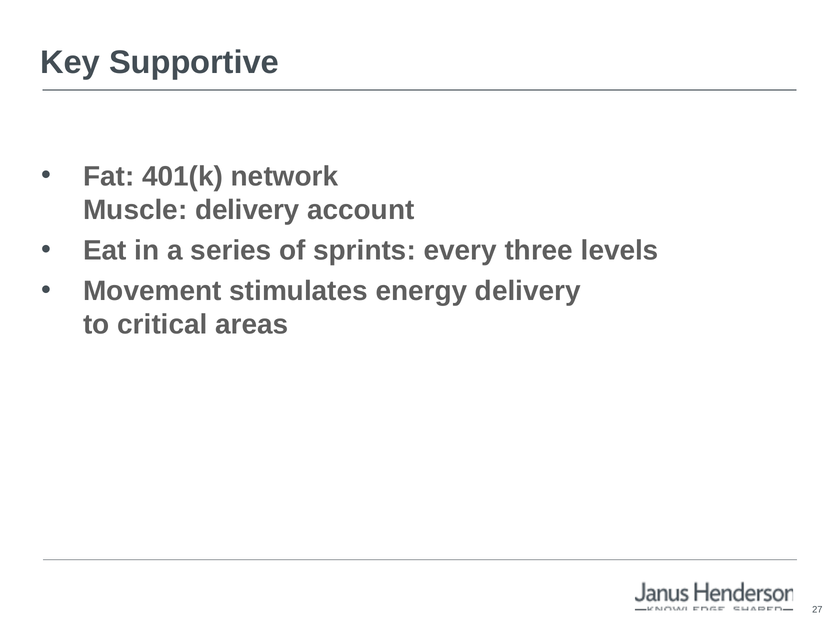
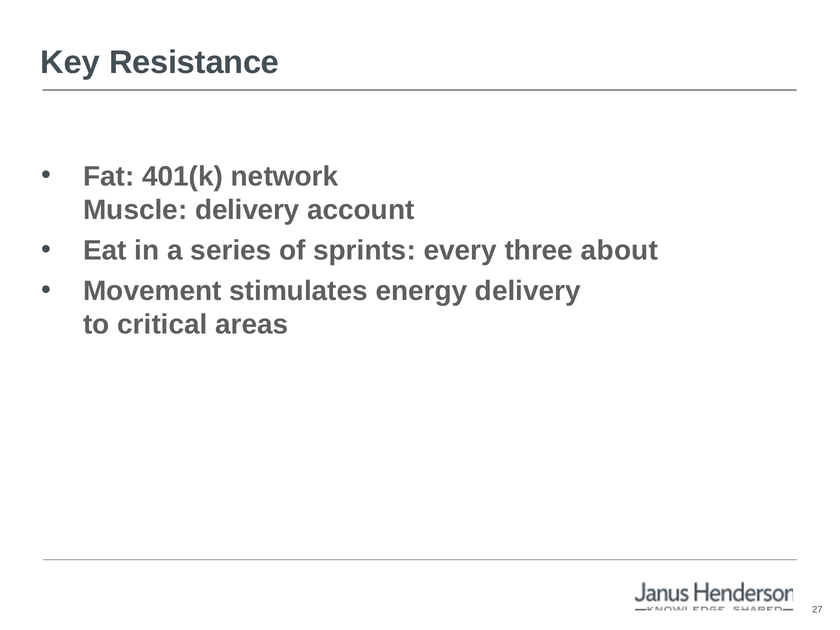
Supportive: Supportive -> Resistance
levels: levels -> about
